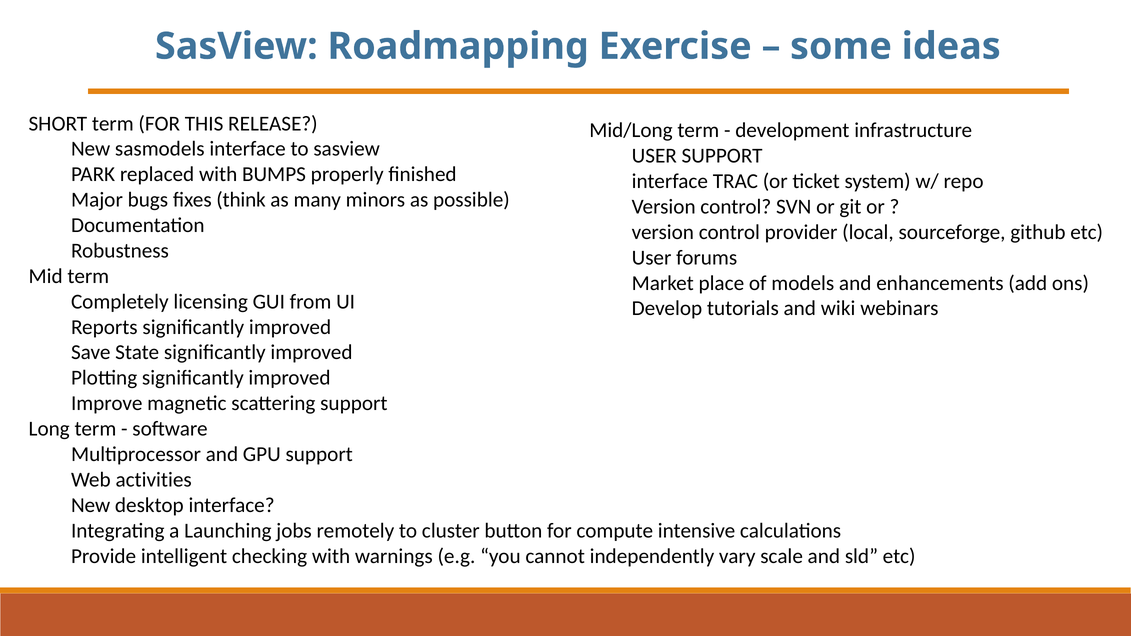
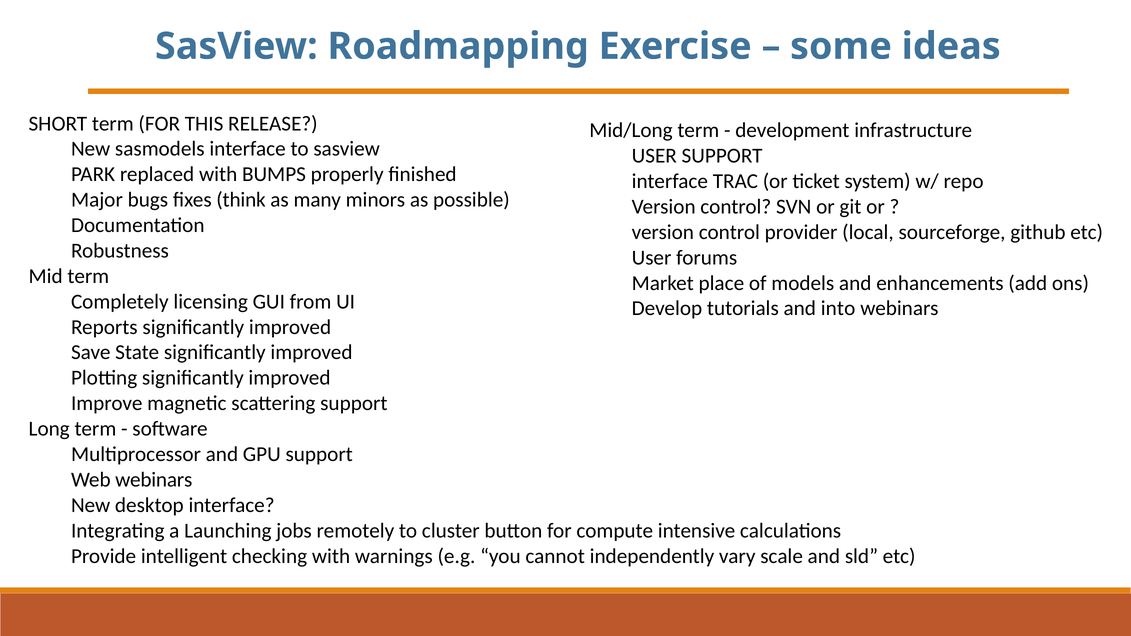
wiki: wiki -> into
Web activities: activities -> webinars
